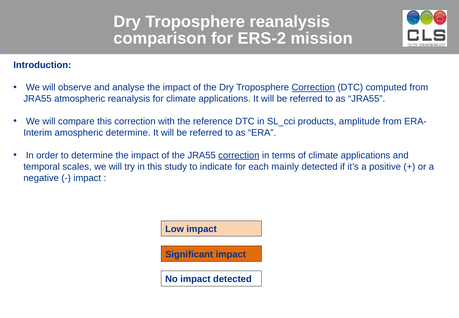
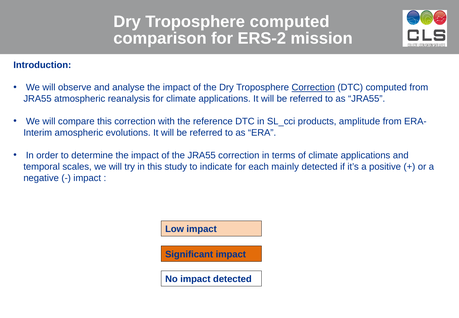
Troposphere reanalysis: reanalysis -> computed
amospheric determine: determine -> evolutions
correction at (239, 155) underline: present -> none
